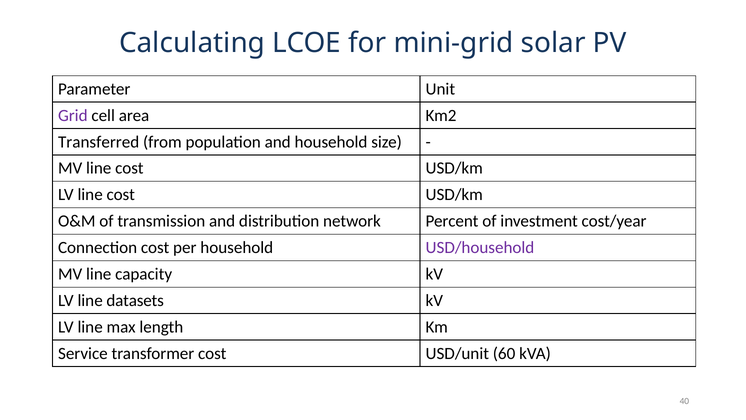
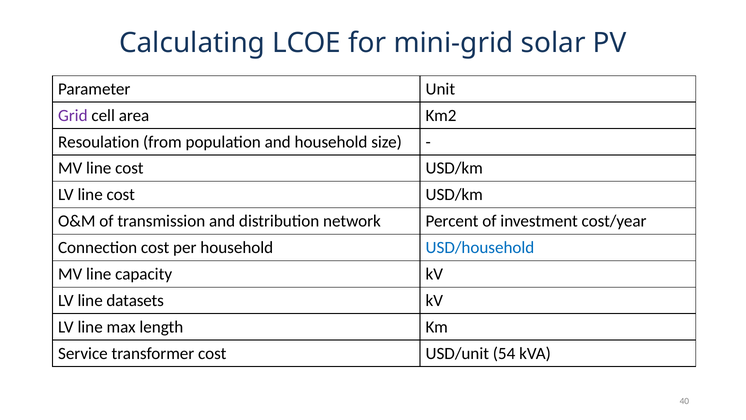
Transferred: Transferred -> Resoulation
USD/household colour: purple -> blue
60: 60 -> 54
